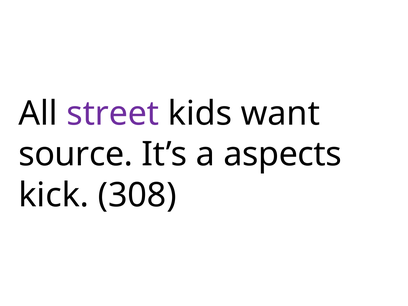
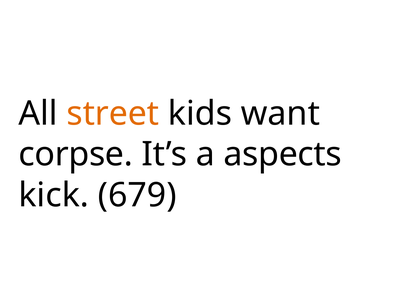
street colour: purple -> orange
source: source -> corpse
308: 308 -> 679
